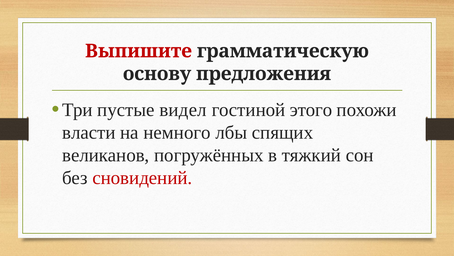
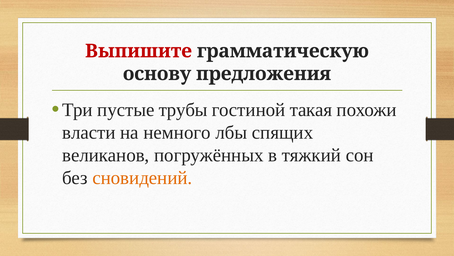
видел: видел -> трубы
этого: этого -> такая
сновидений colour: red -> orange
